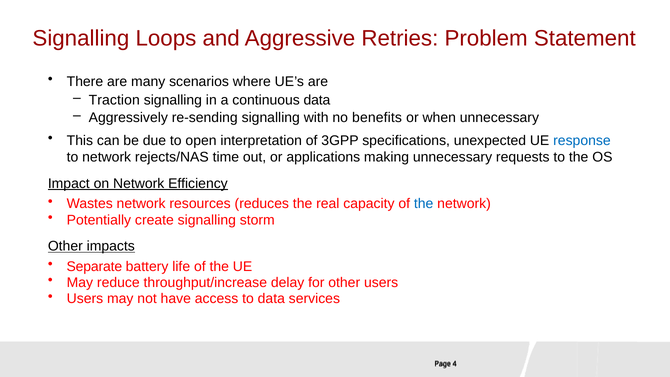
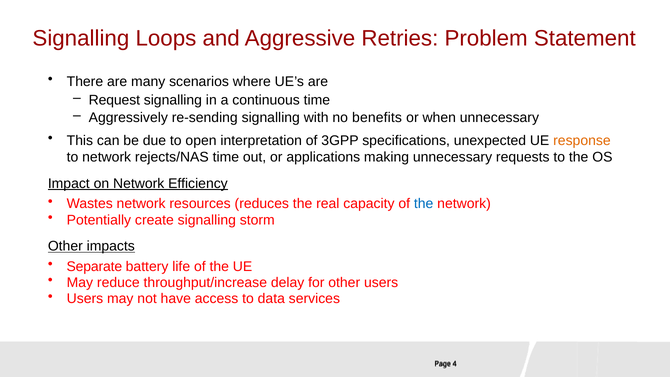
Traction: Traction -> Request
continuous data: data -> time
response colour: blue -> orange
